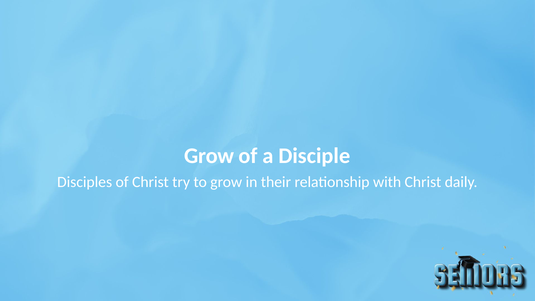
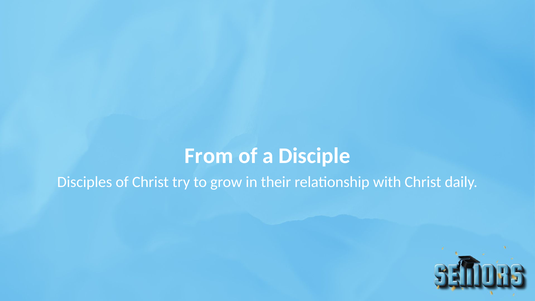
Grow at (209, 156): Grow -> From
